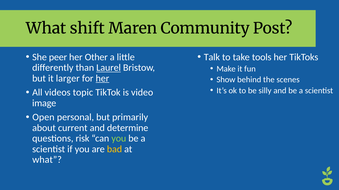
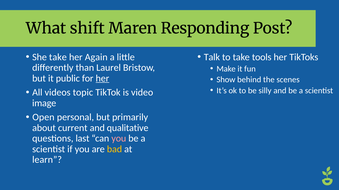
Community: Community -> Responding
She peer: peer -> take
Other: Other -> Again
Laurel underline: present -> none
larger: larger -> public
determine: determine -> qualitative
risk: risk -> last
you at (119, 139) colour: light green -> pink
what at (47, 160): what -> learn
